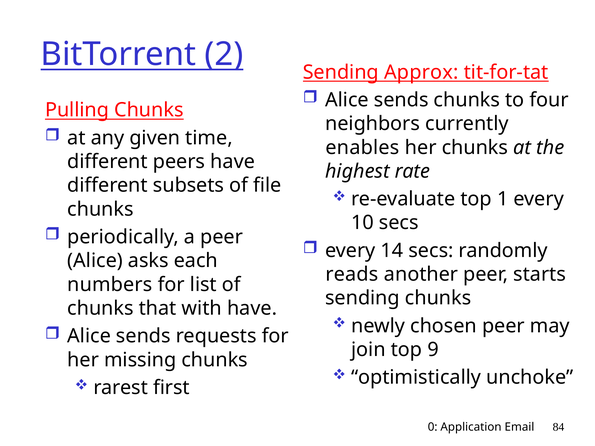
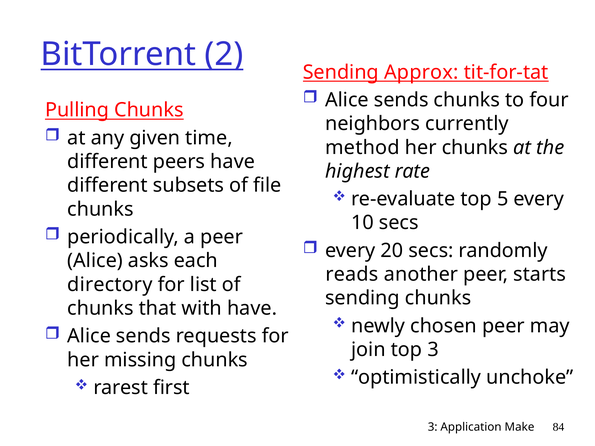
enables: enables -> method
1: 1 -> 5
14: 14 -> 20
numbers: numbers -> directory
top 9: 9 -> 3
0 at (433, 427): 0 -> 3
Email: Email -> Make
